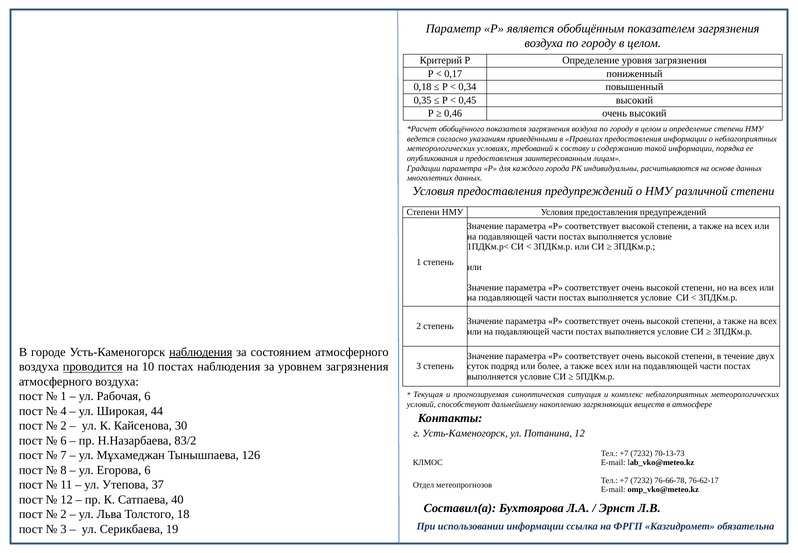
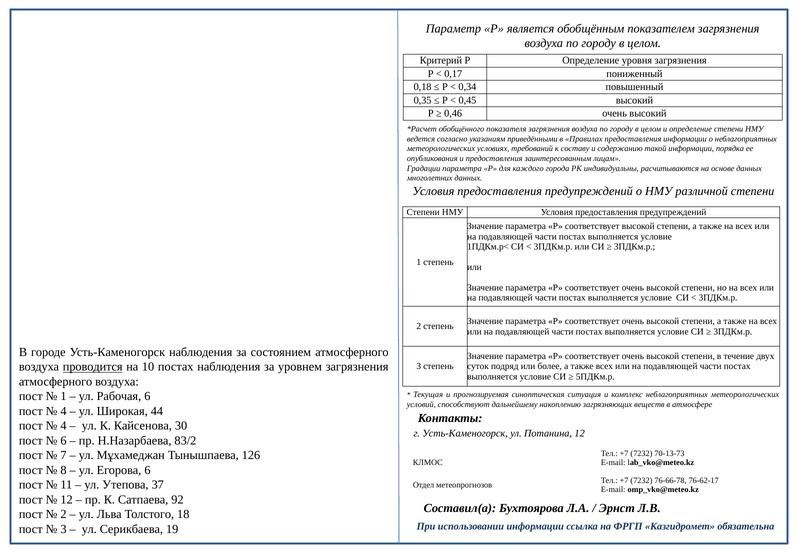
наблюдения at (201, 352) underline: present -> none
2 at (63, 426): 2 -> 4
40: 40 -> 92
